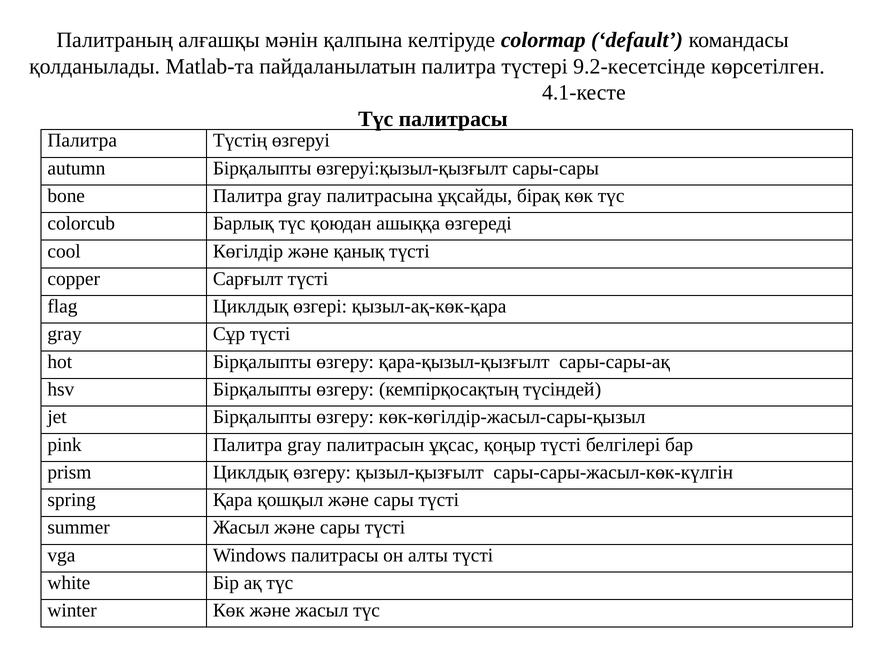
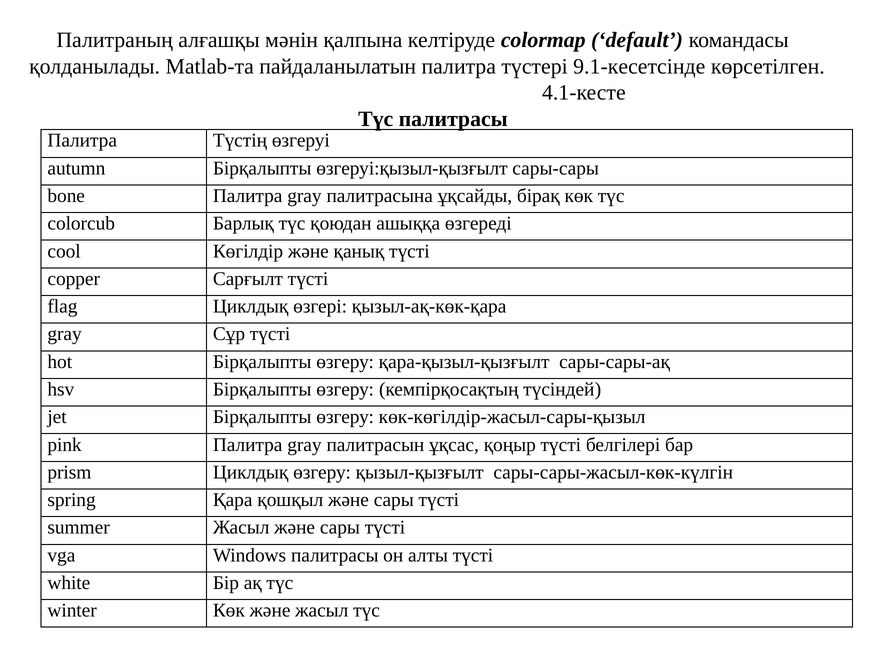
9.2-кесетсінде: 9.2-кесетсінде -> 9.1-кесетсінде
